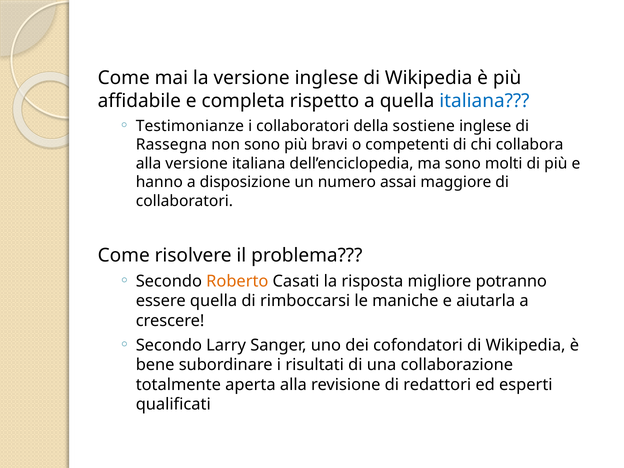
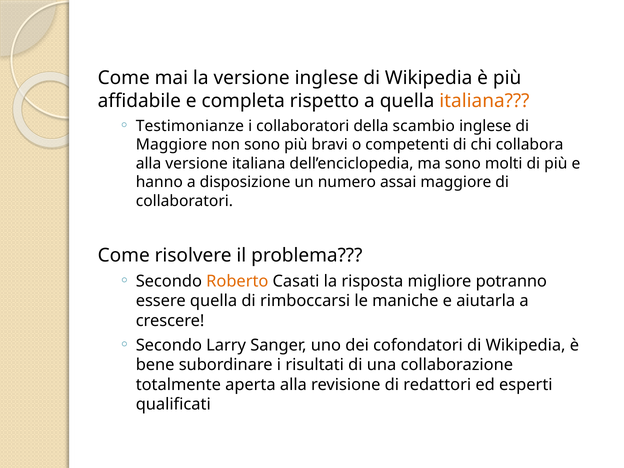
italiana at (484, 101) colour: blue -> orange
sostiene: sostiene -> scambio
Rassegna at (171, 145): Rassegna -> Maggiore
